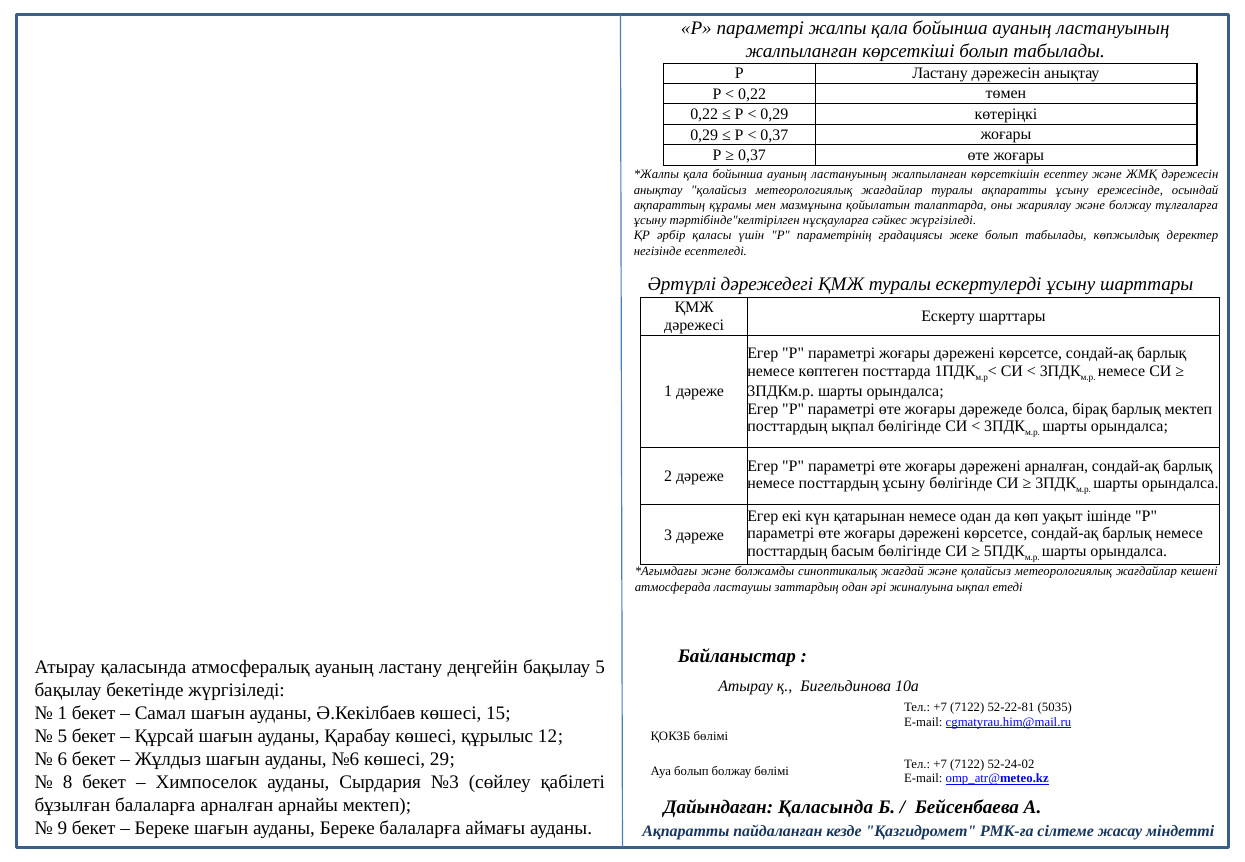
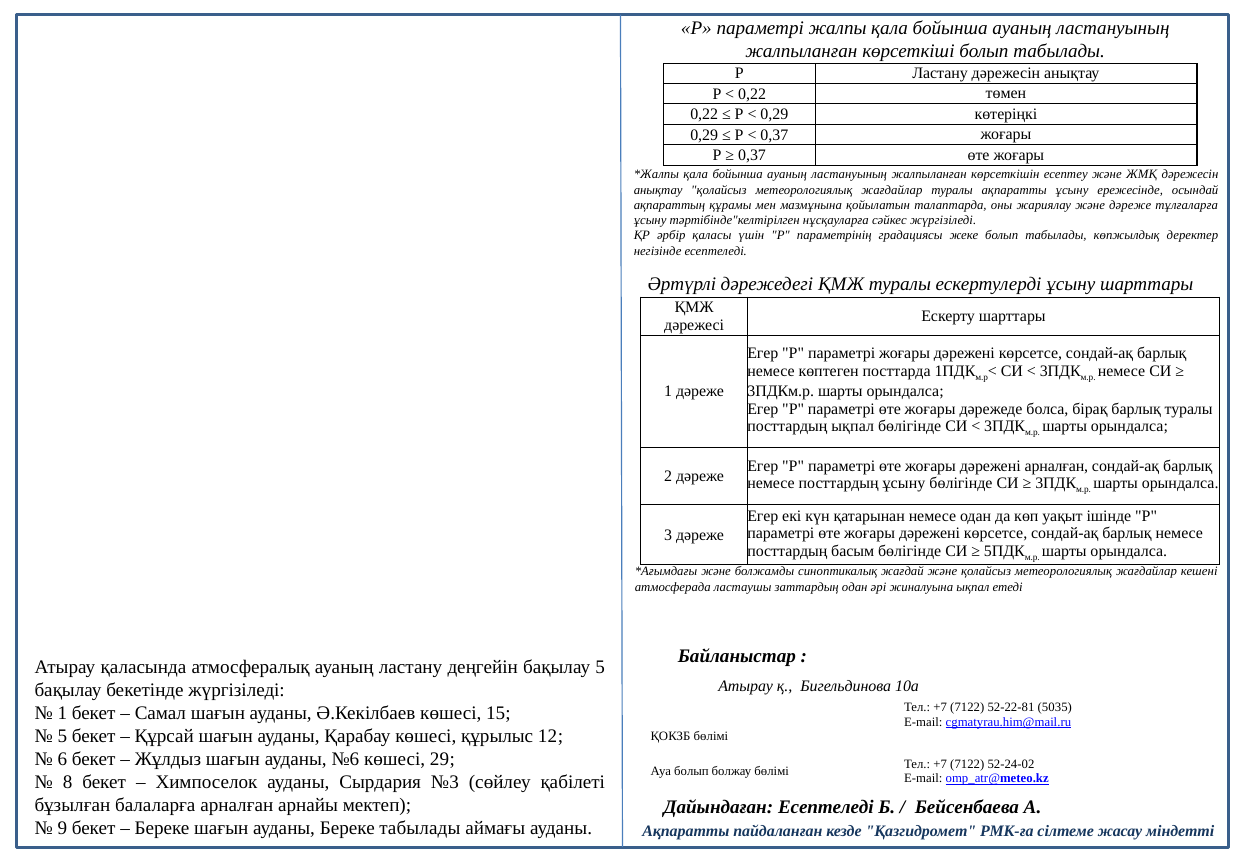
және болжау: болжау -> дәреже
барлық мектеп: мектеп -> туралы
Дайындаған Қаласында: Қаласында -> Есептеледі
Береке балаларға: балаларға -> табылады
